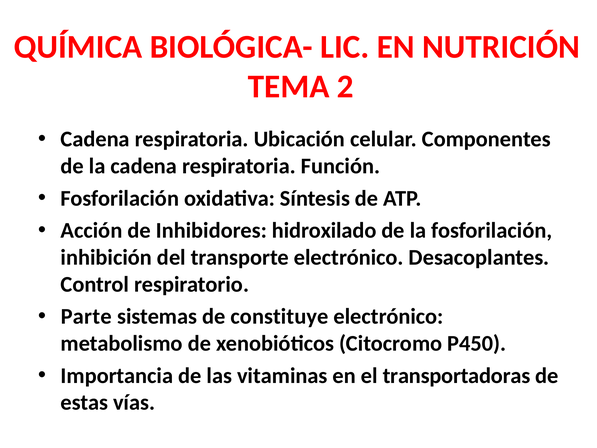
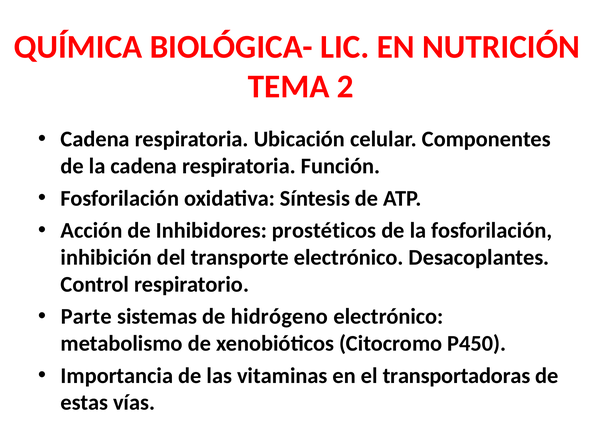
hidroxilado: hidroxilado -> prostéticos
constituye: constituye -> hidrógeno
